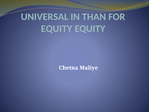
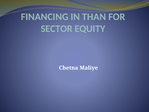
UNIVERSAL: UNIVERSAL -> FINANCING
EQUITY at (57, 29): EQUITY -> SECTOR
